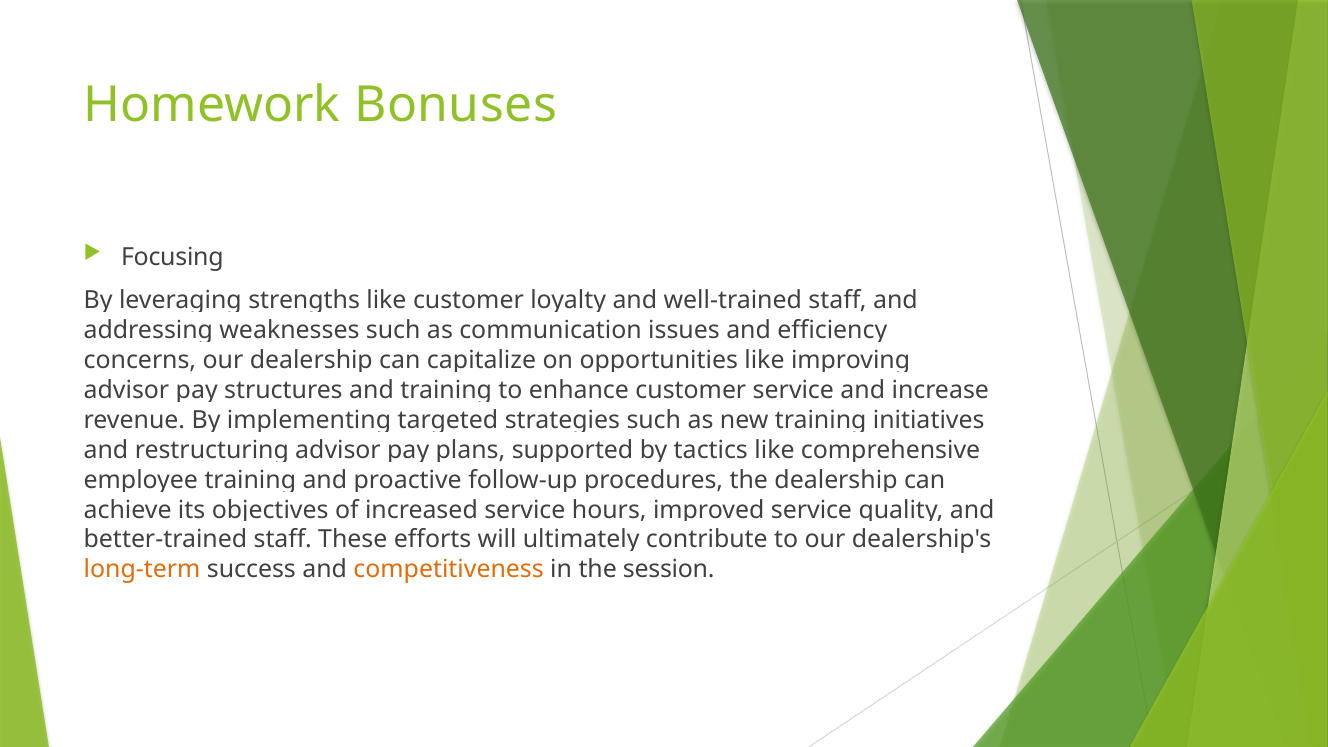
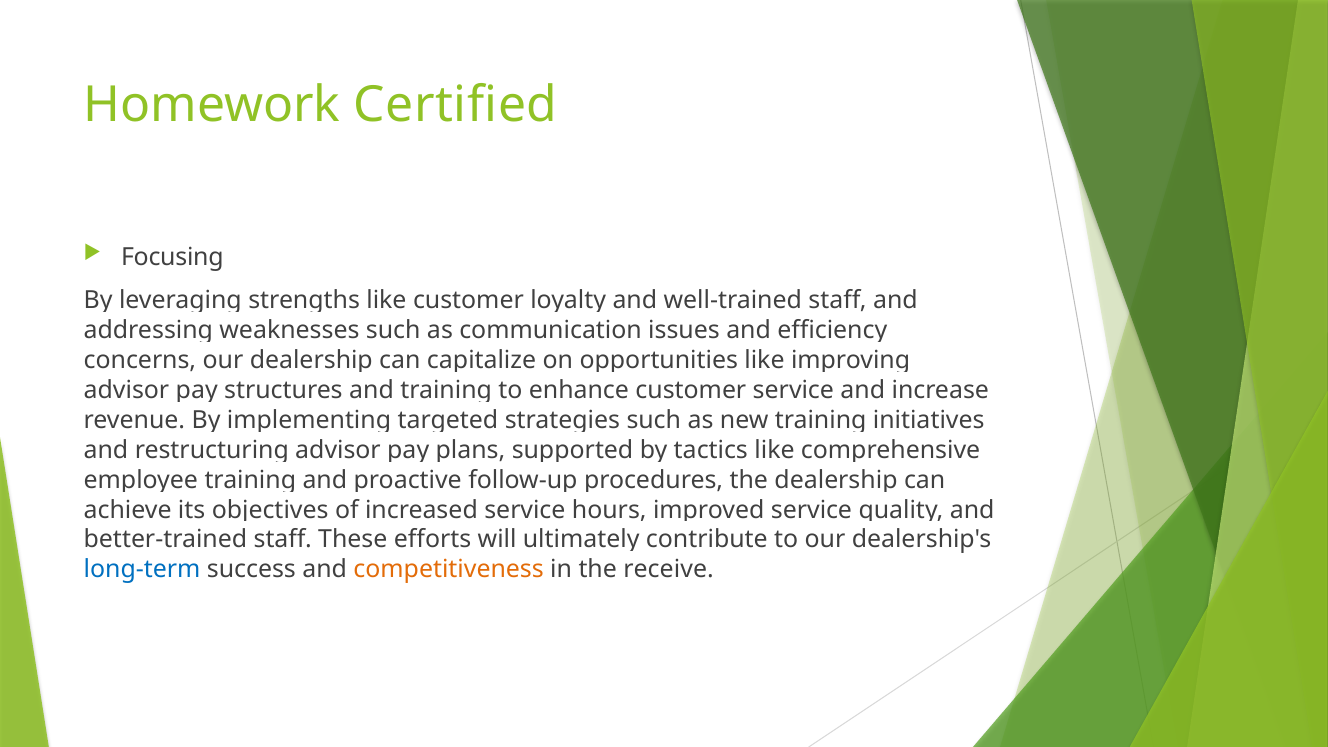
Bonuses: Bonuses -> Certified
long-term colour: orange -> blue
session: session -> receive
